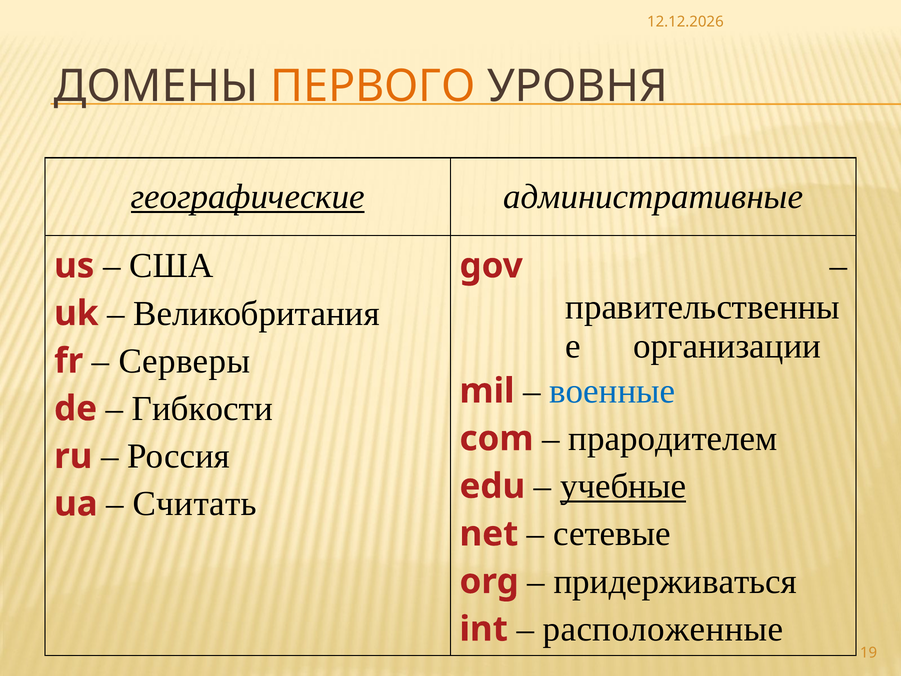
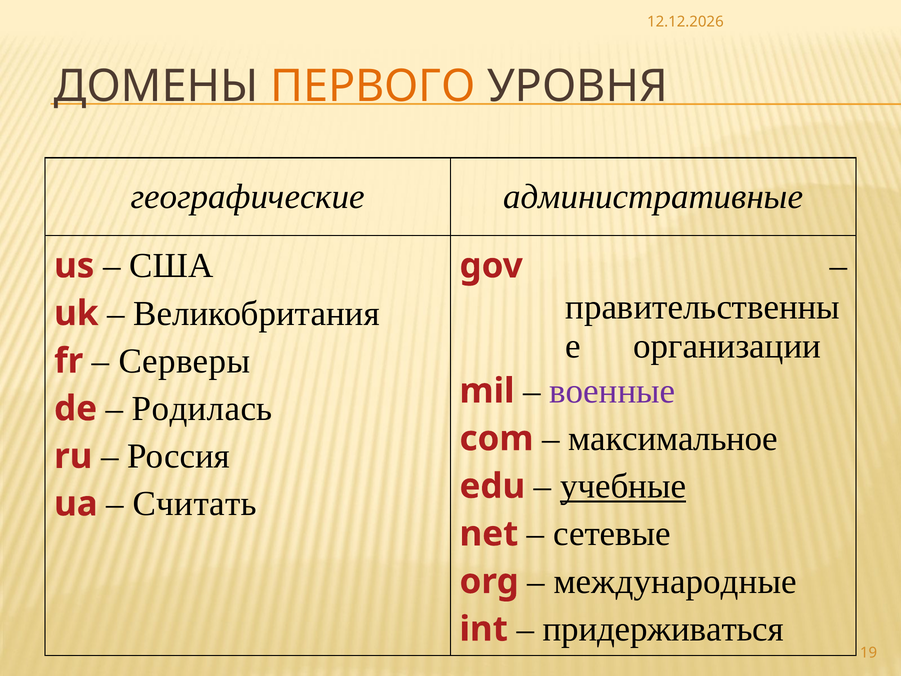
географические underline: present -> none
военные colour: blue -> purple
Гибкости: Гибкости -> Родилась
прародителем: прародителем -> максимальное
придерживаться: придерживаться -> международные
расположенные: расположенные -> придерживаться
